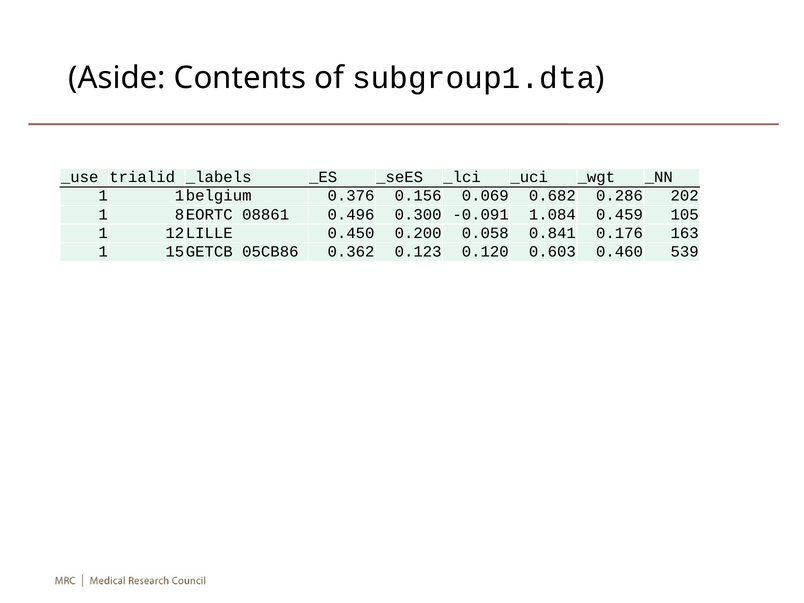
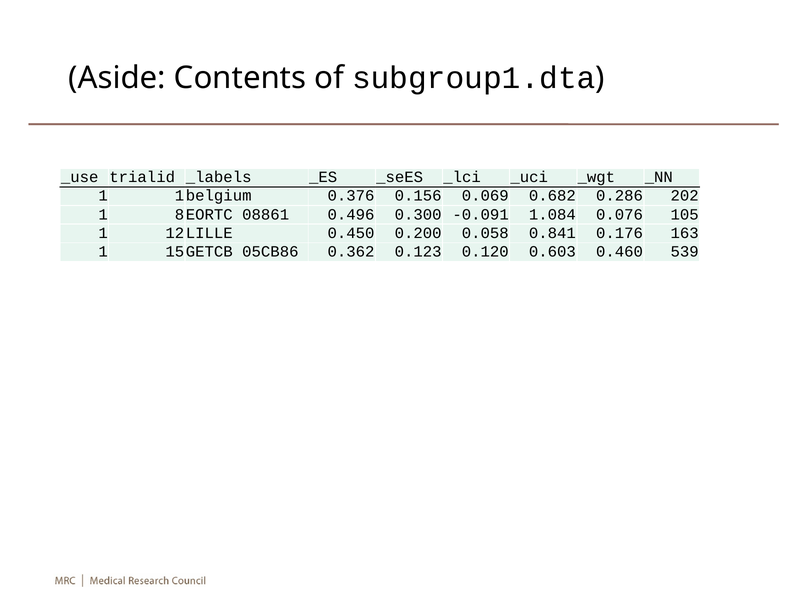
0.459: 0.459 -> 0.076
